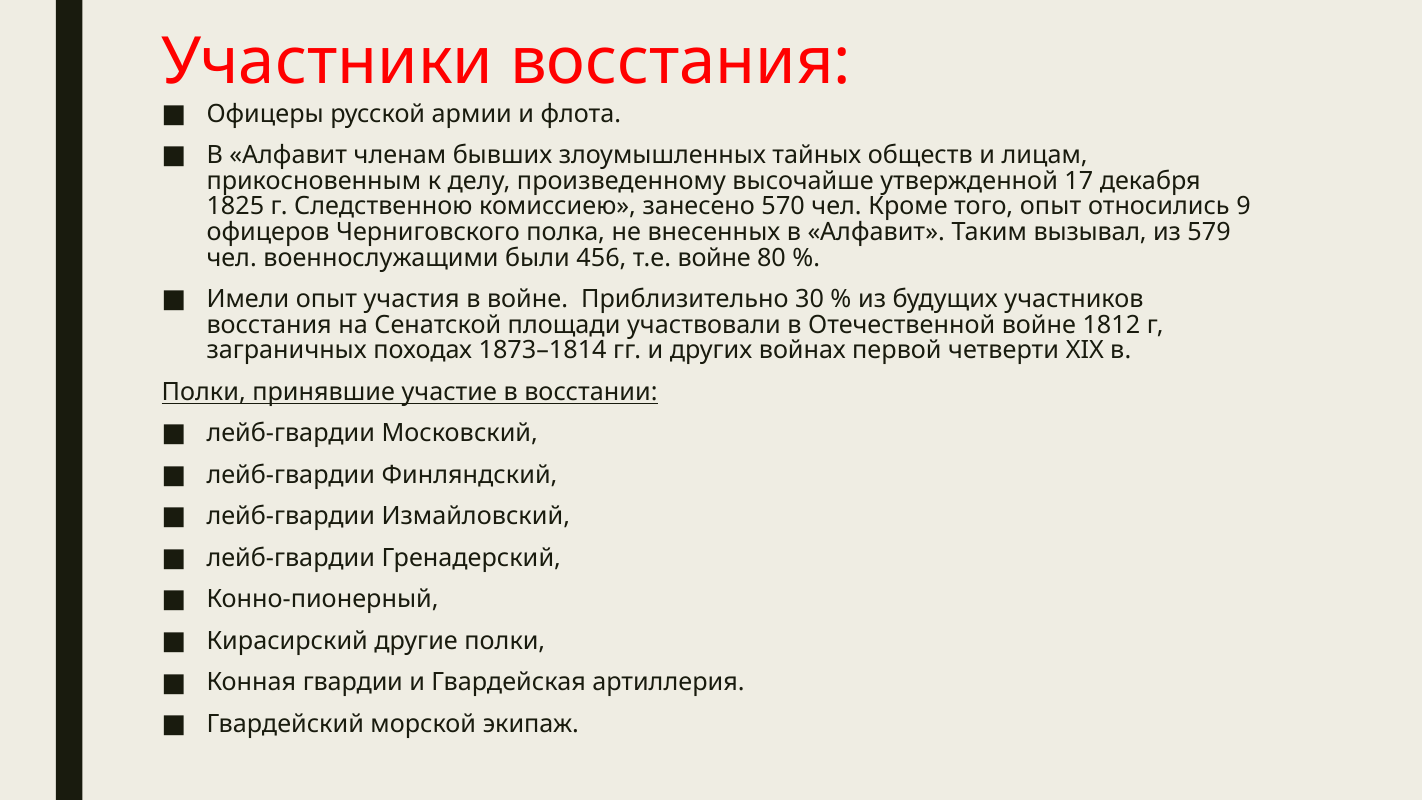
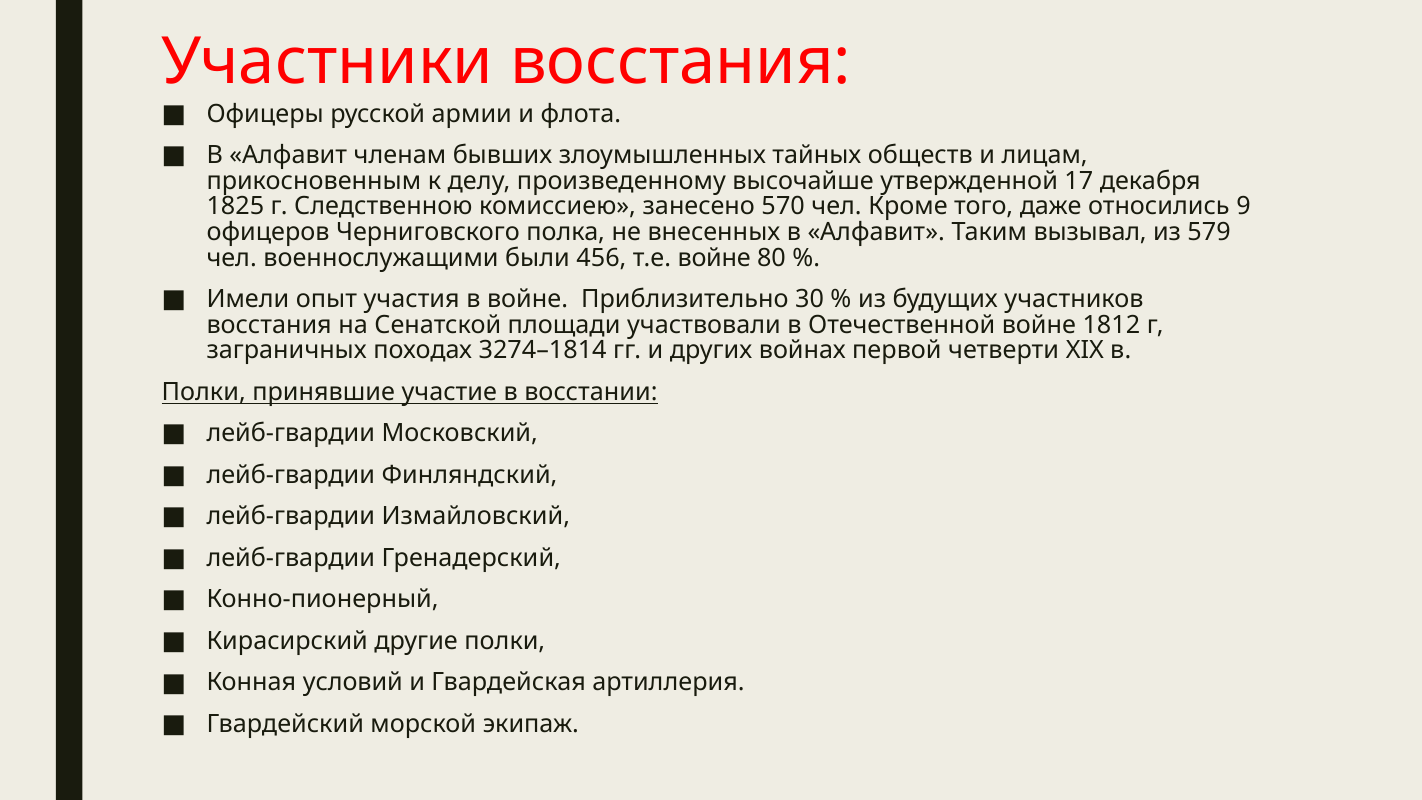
того опыт: опыт -> даже
1873–1814: 1873–1814 -> 3274–1814
гвардии: гвардии -> условий
